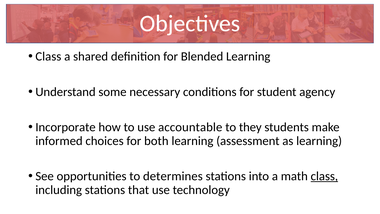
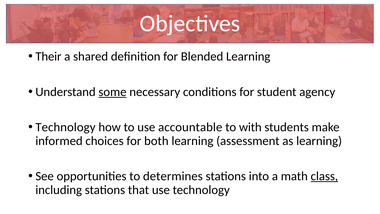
Class at (48, 56): Class -> Their
some underline: none -> present
Incorporate at (66, 127): Incorporate -> Technology
they: they -> with
